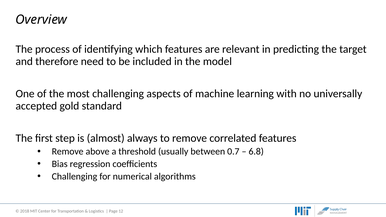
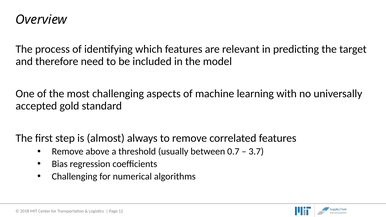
6.8: 6.8 -> 3.7
